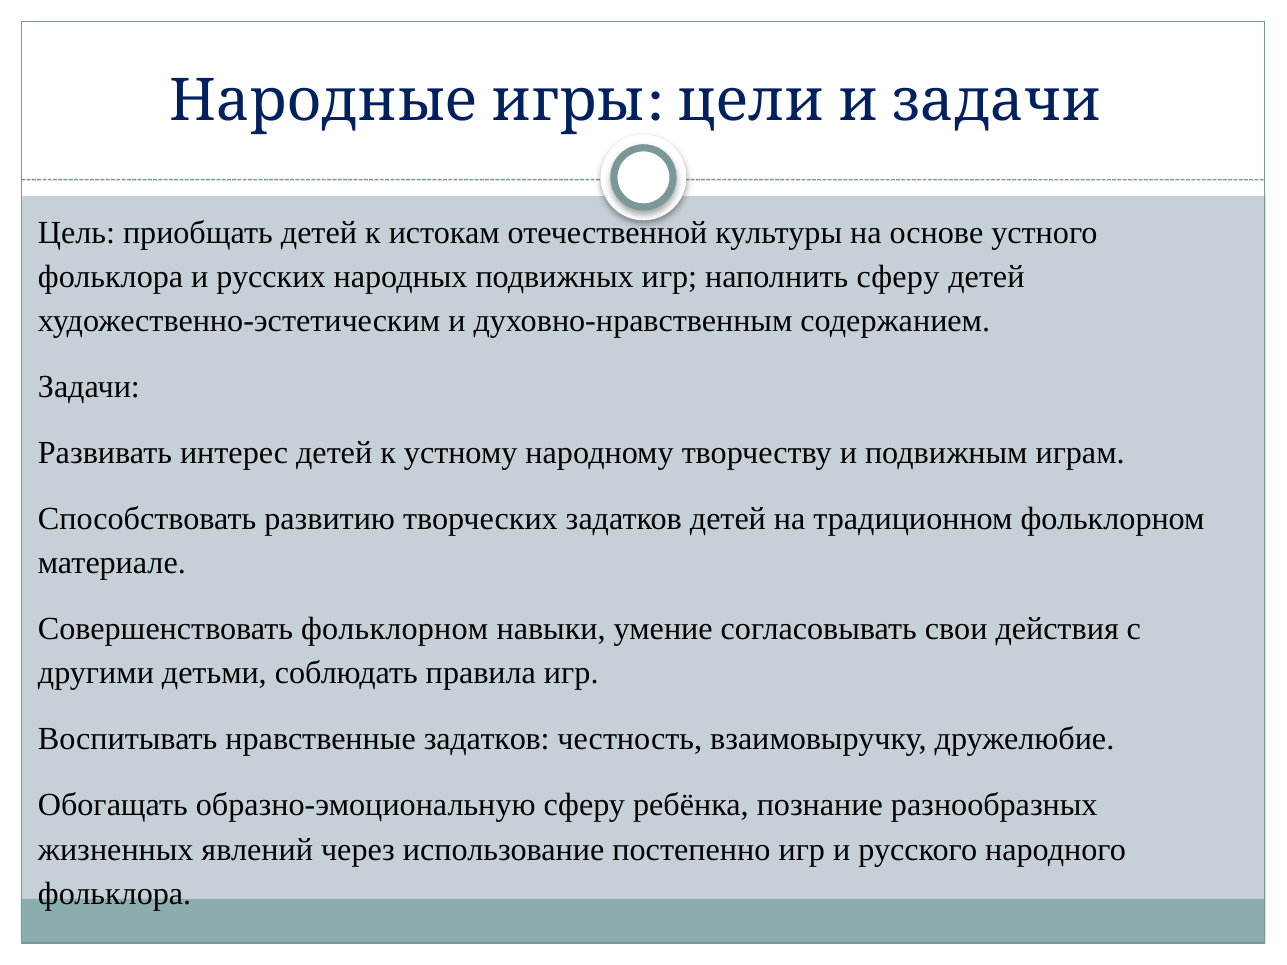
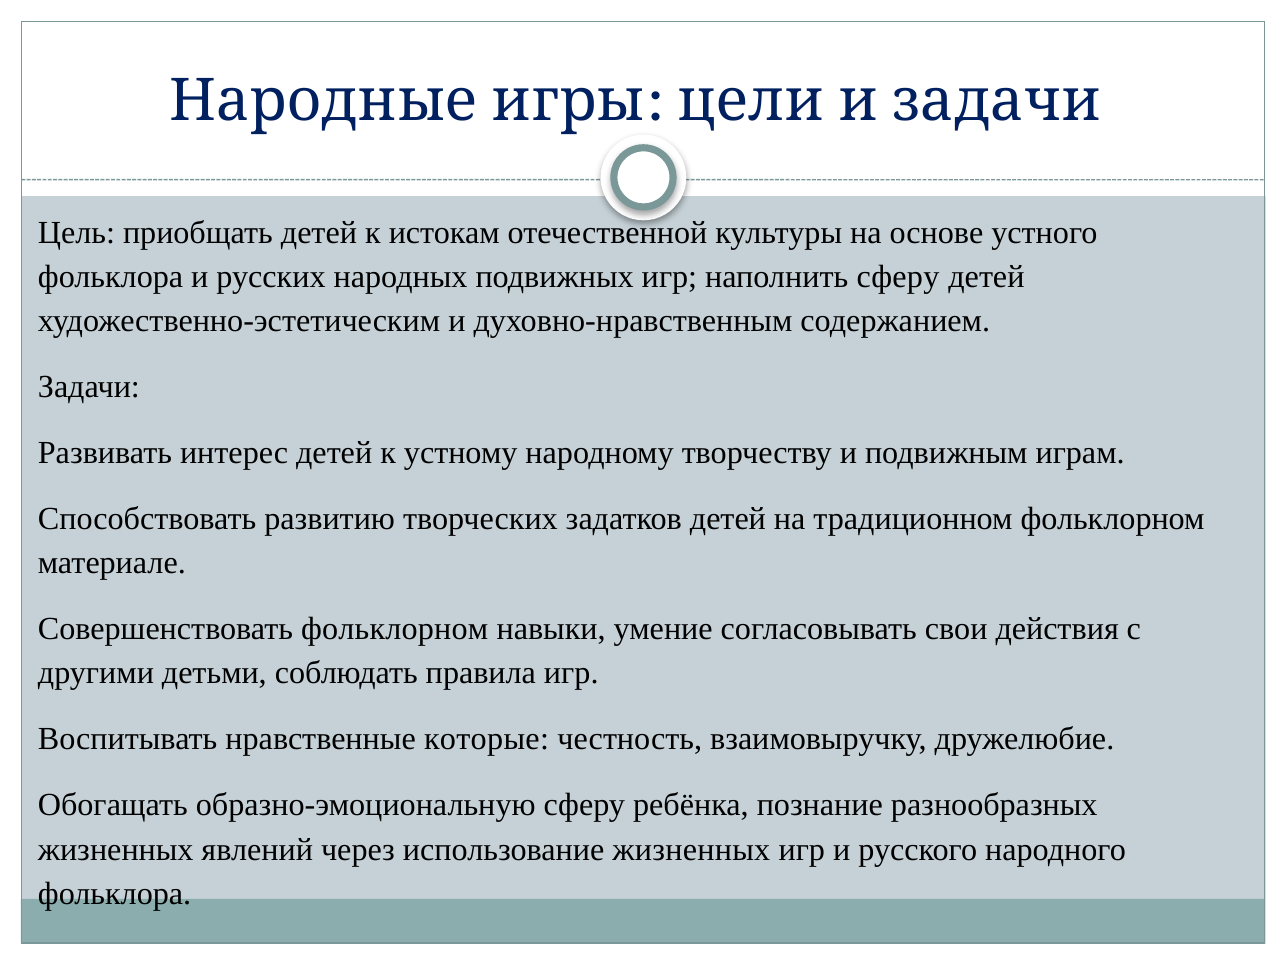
нравственные задатков: задатков -> которые
использование постепенно: постепенно -> жизненных
